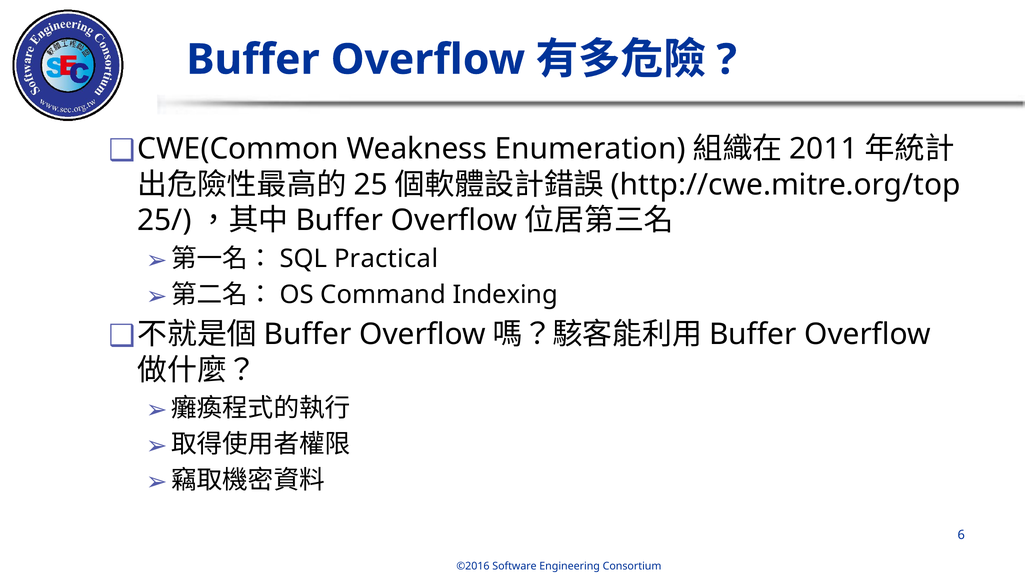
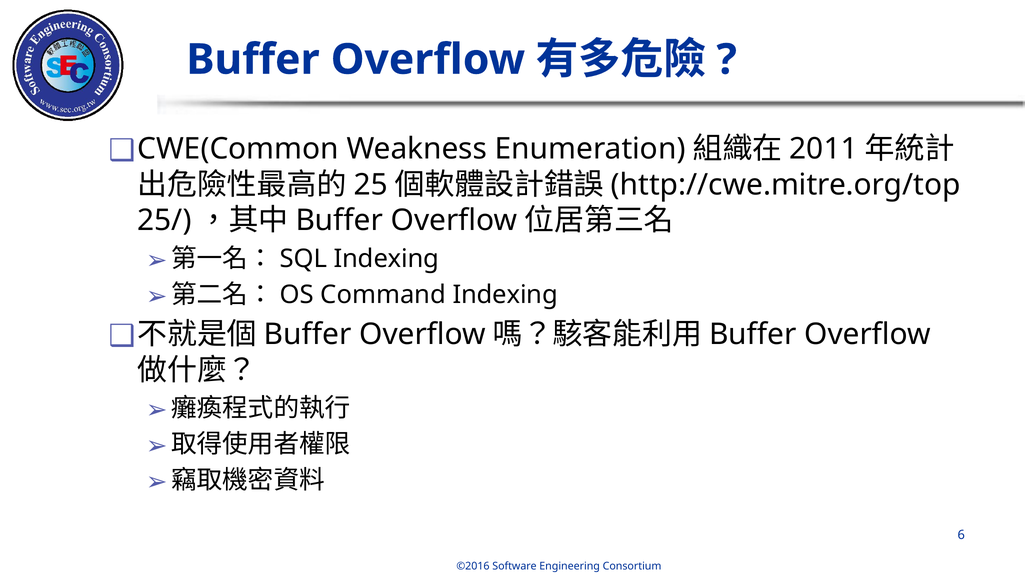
Practical at (386, 259): Practical -> Indexing
